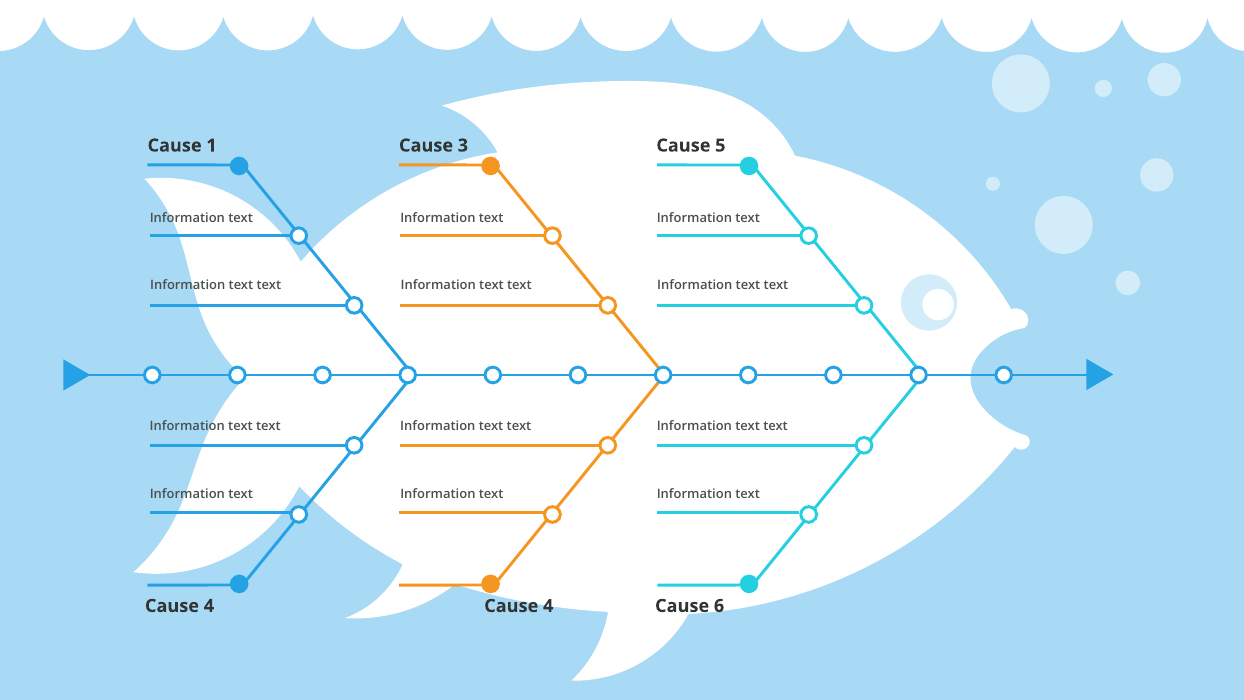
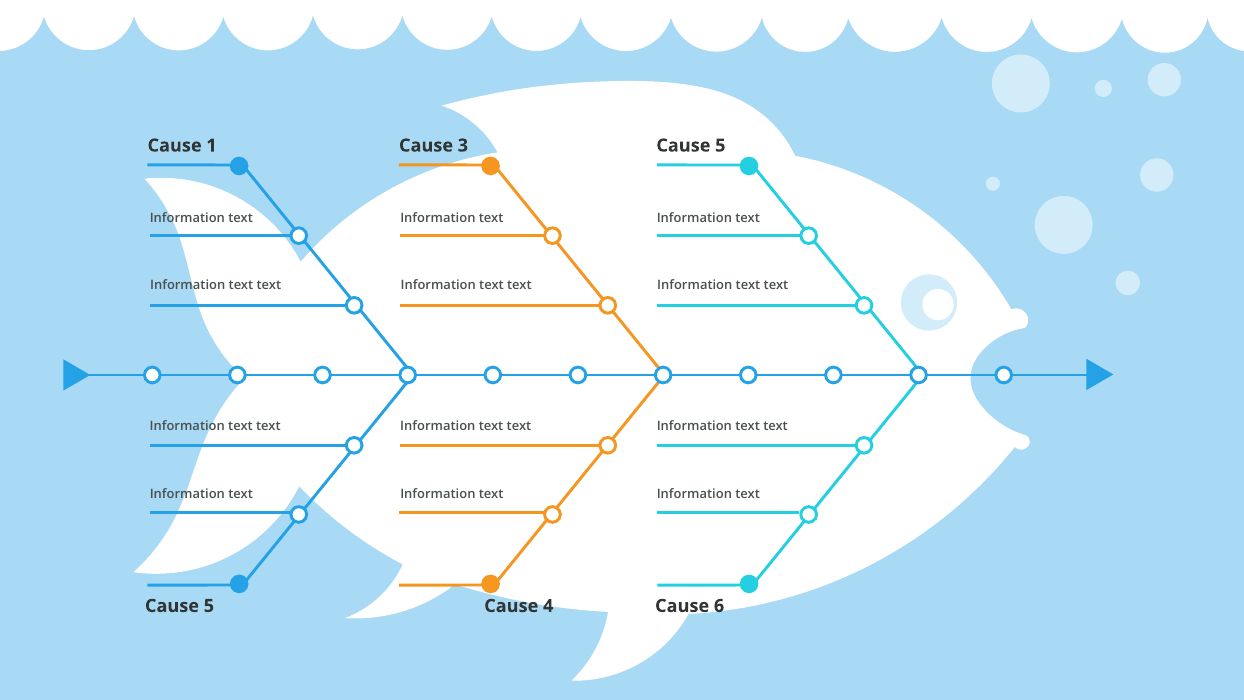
4 at (209, 606): 4 -> 5
